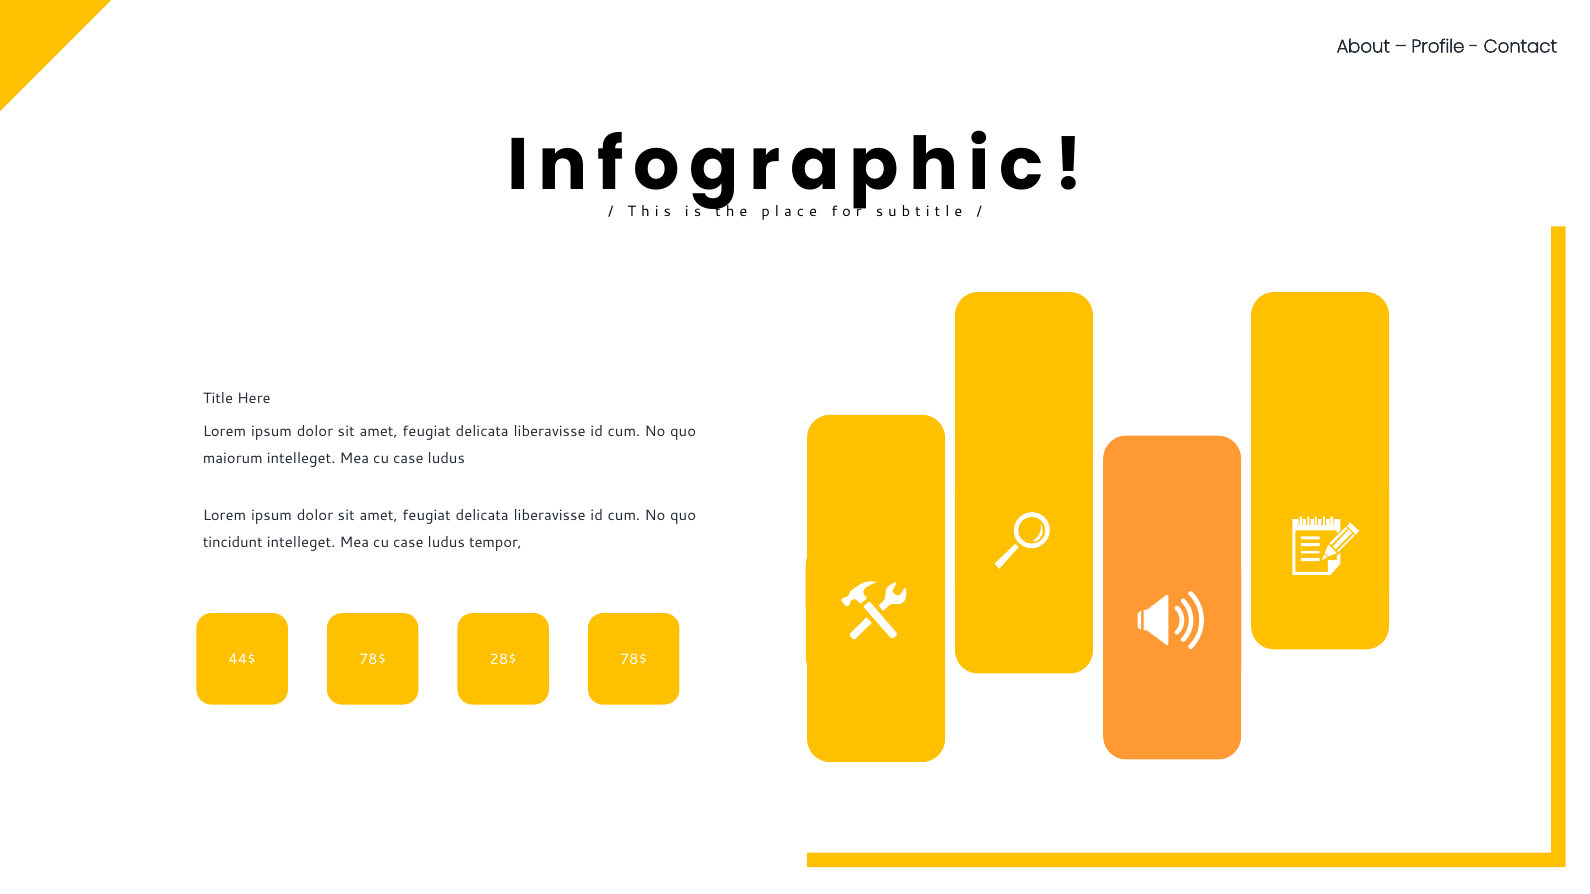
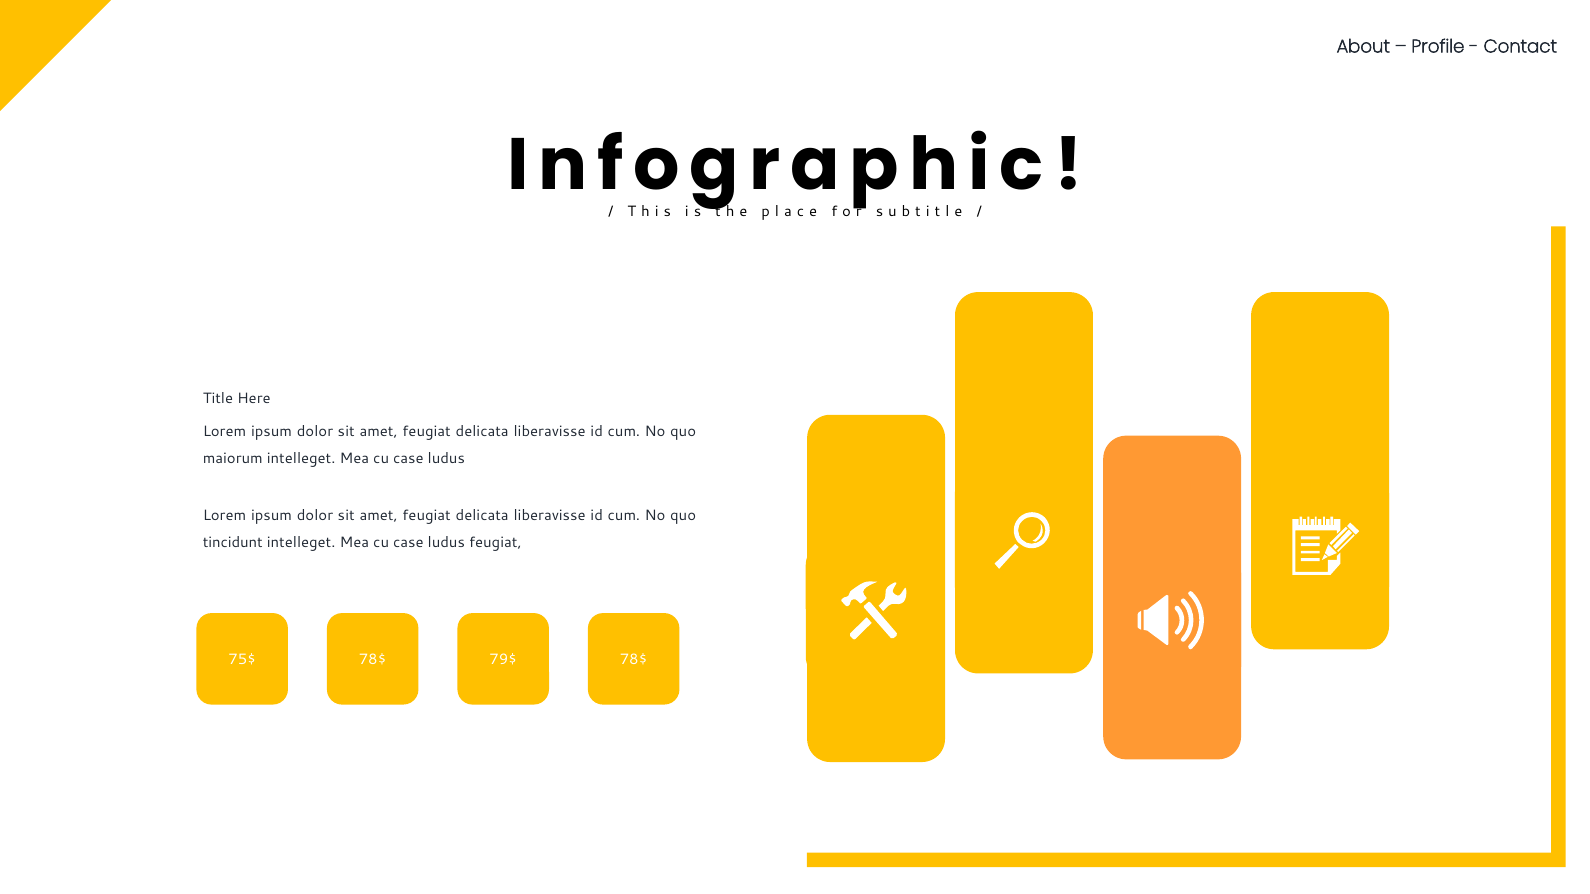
ludus tempor: tempor -> feugiat
44$: 44$ -> 75$
28$: 28$ -> 79$
